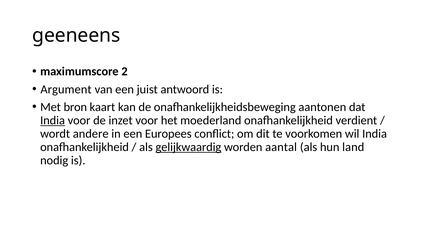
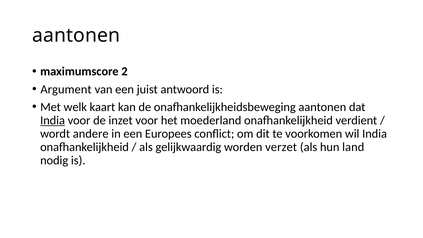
geeneens at (76, 36): geeneens -> aantonen
bron: bron -> welk
gelijkwaardig underline: present -> none
aantal: aantal -> verzet
